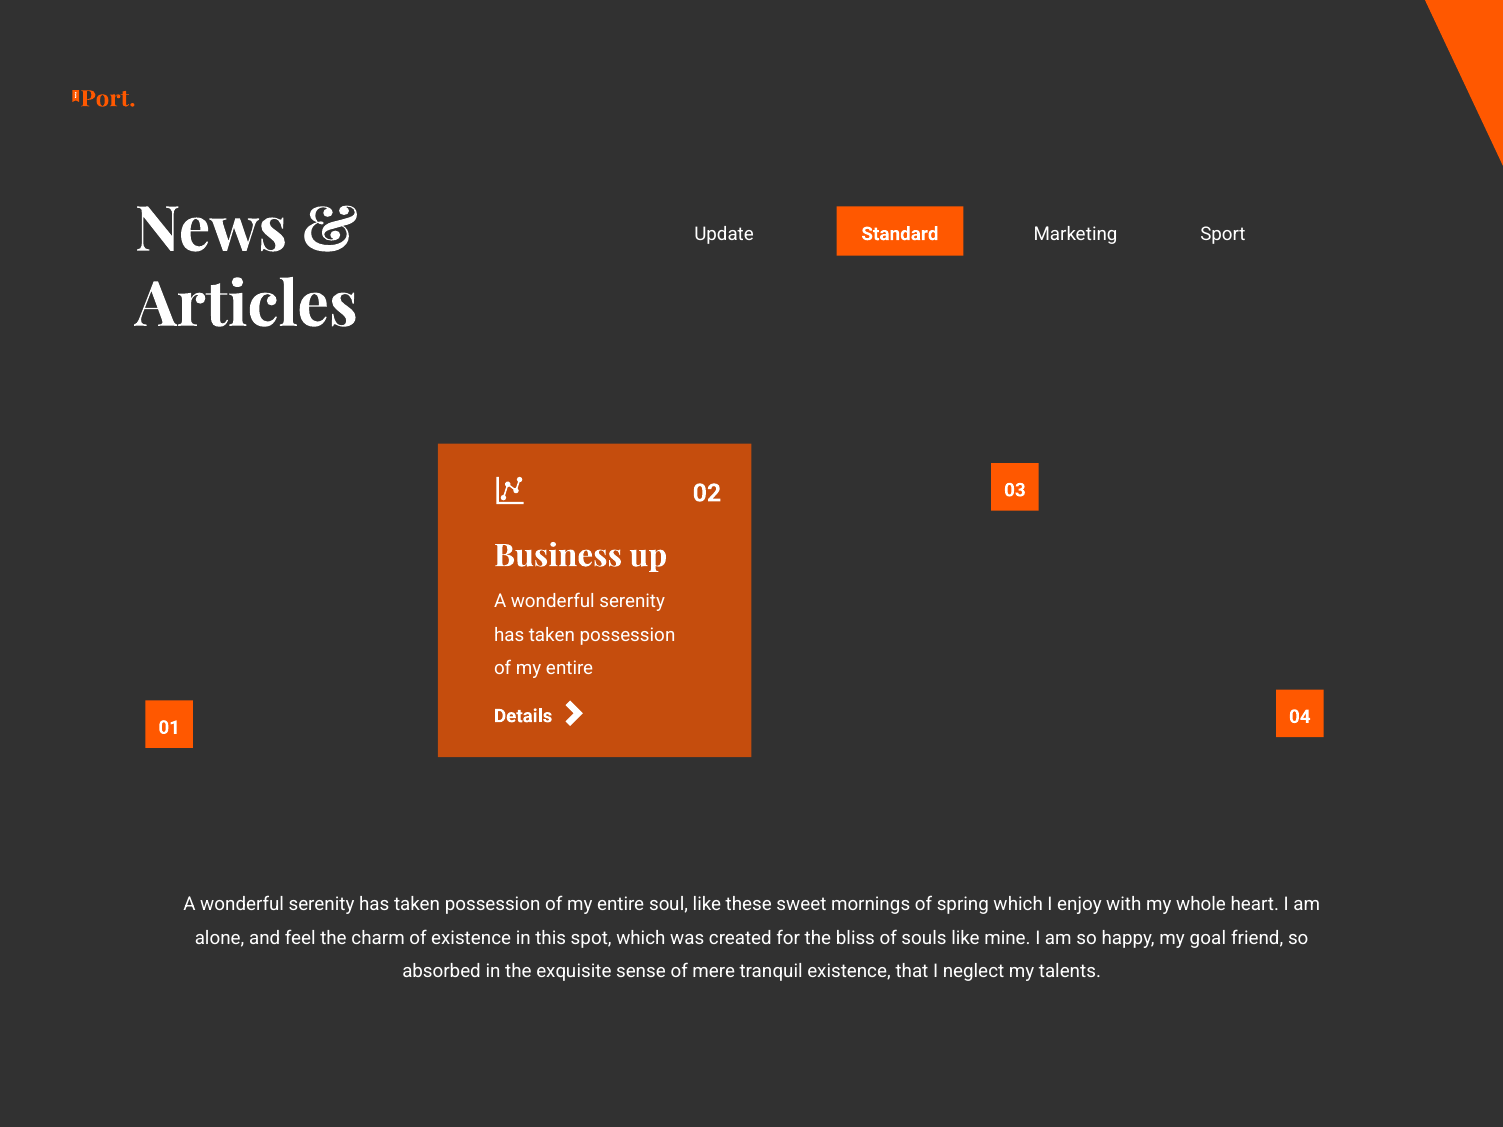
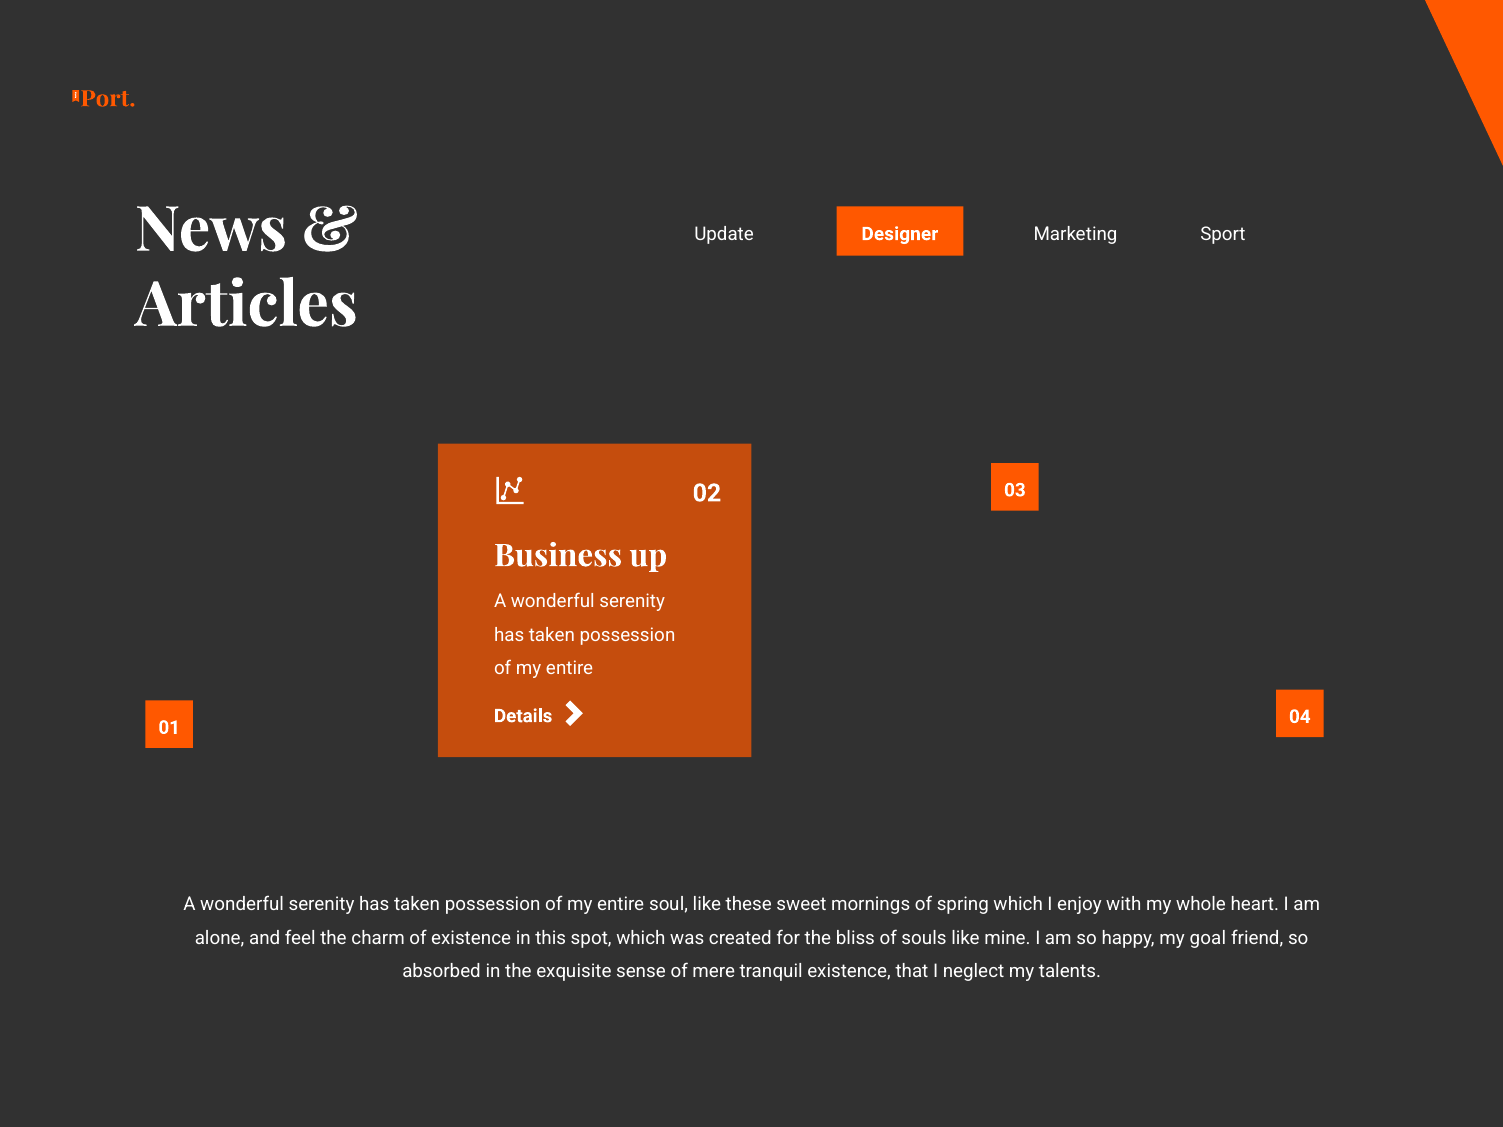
Standard: Standard -> Designer
